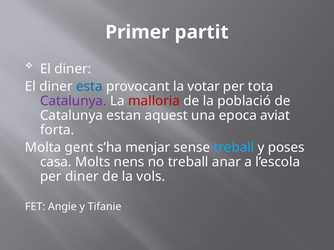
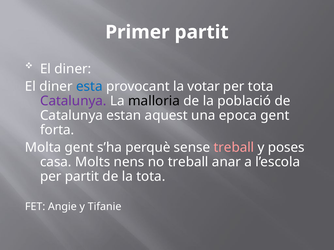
malloria colour: red -> black
epoca aviat: aviat -> gent
menjar: menjar -> perquè
treball at (234, 148) colour: light blue -> pink
per diner: diner -> partit
la vols: vols -> tota
